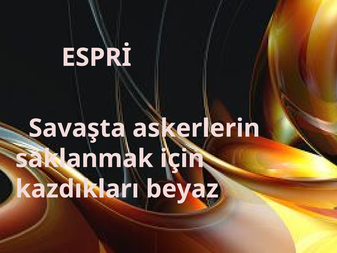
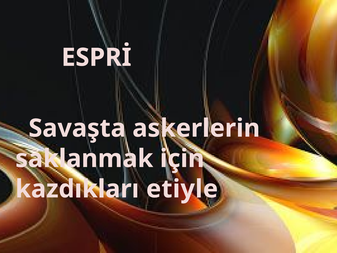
beyaz: beyaz -> etiyle
